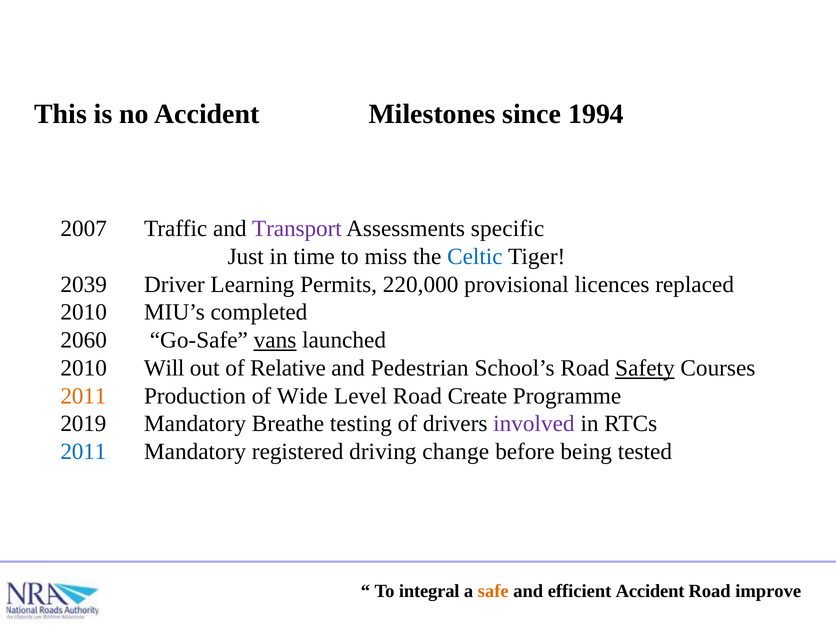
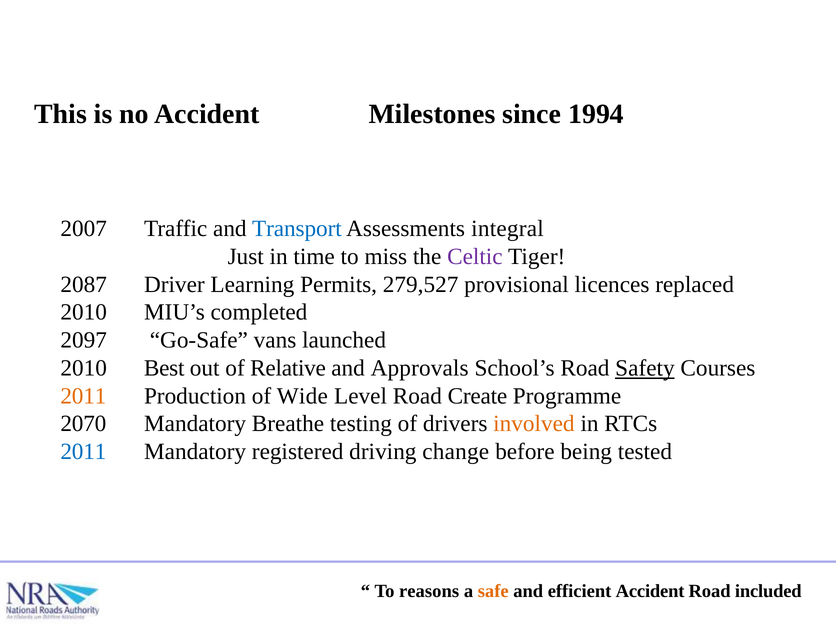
Transport colour: purple -> blue
specific: specific -> integral
Celtic colour: blue -> purple
2039: 2039 -> 2087
220,000: 220,000 -> 279,527
2060: 2060 -> 2097
vans underline: present -> none
Will: Will -> Best
Pedestrian: Pedestrian -> Approvals
2019: 2019 -> 2070
involved colour: purple -> orange
integral: integral -> reasons
improve: improve -> included
